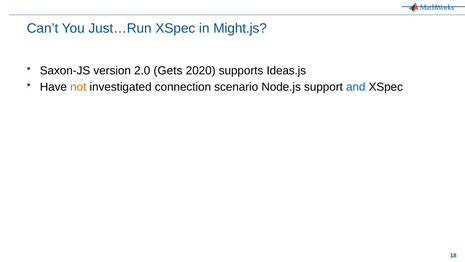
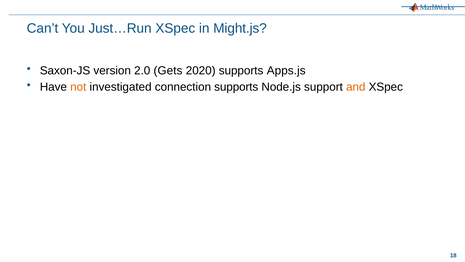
Ideas.js: Ideas.js -> Apps.js
connection scenario: scenario -> supports
and colour: blue -> orange
